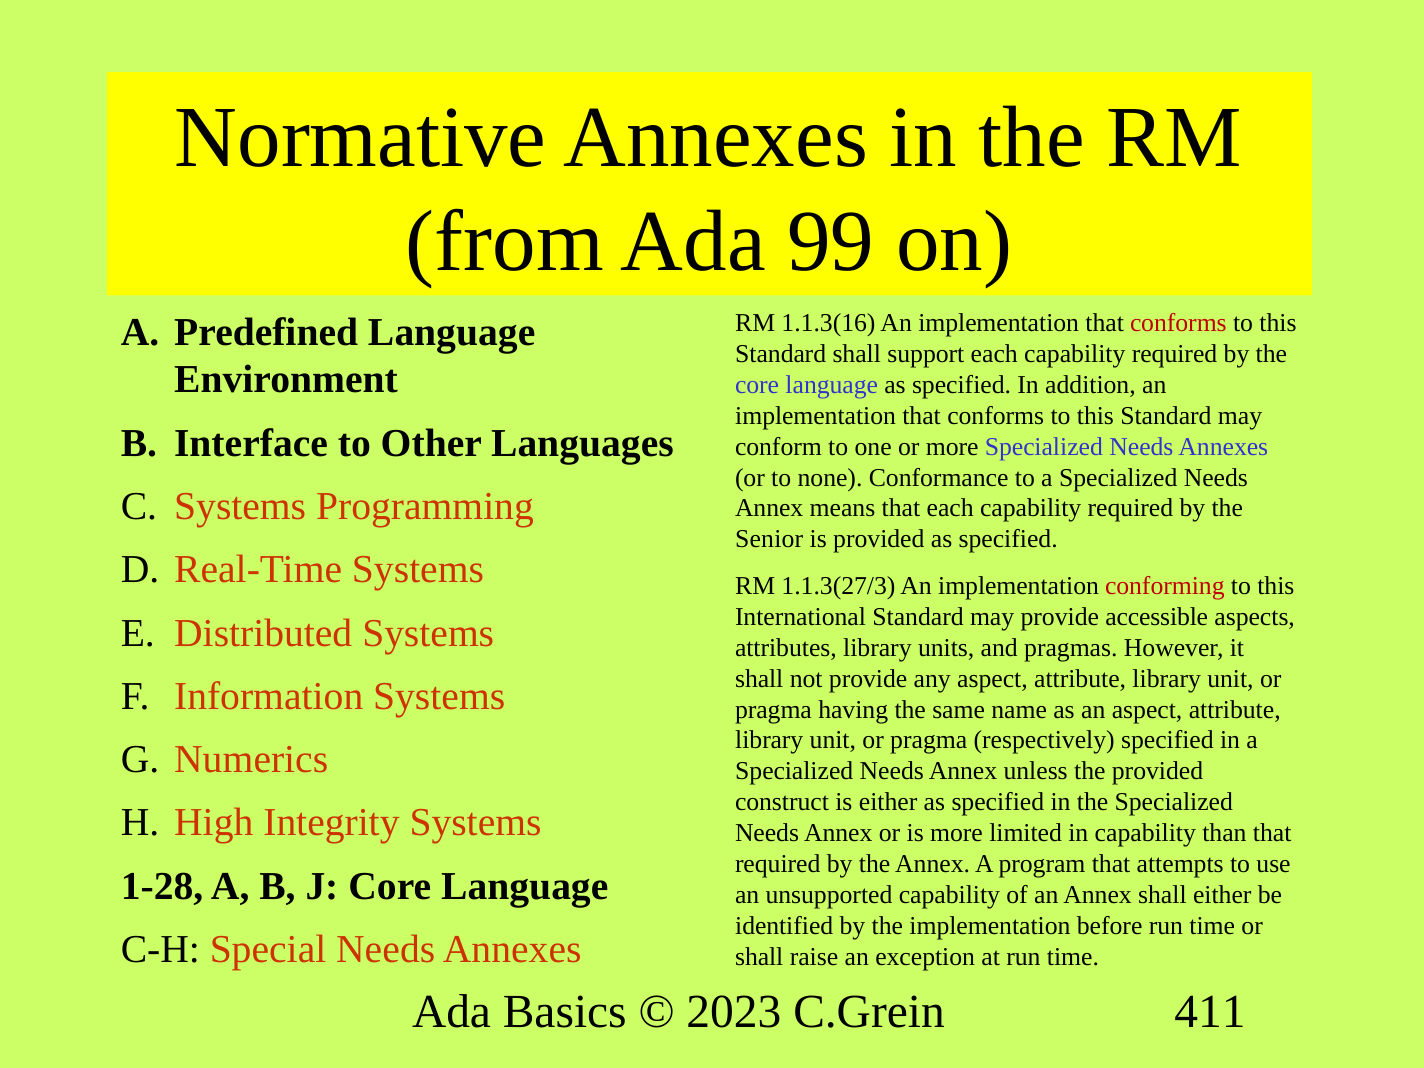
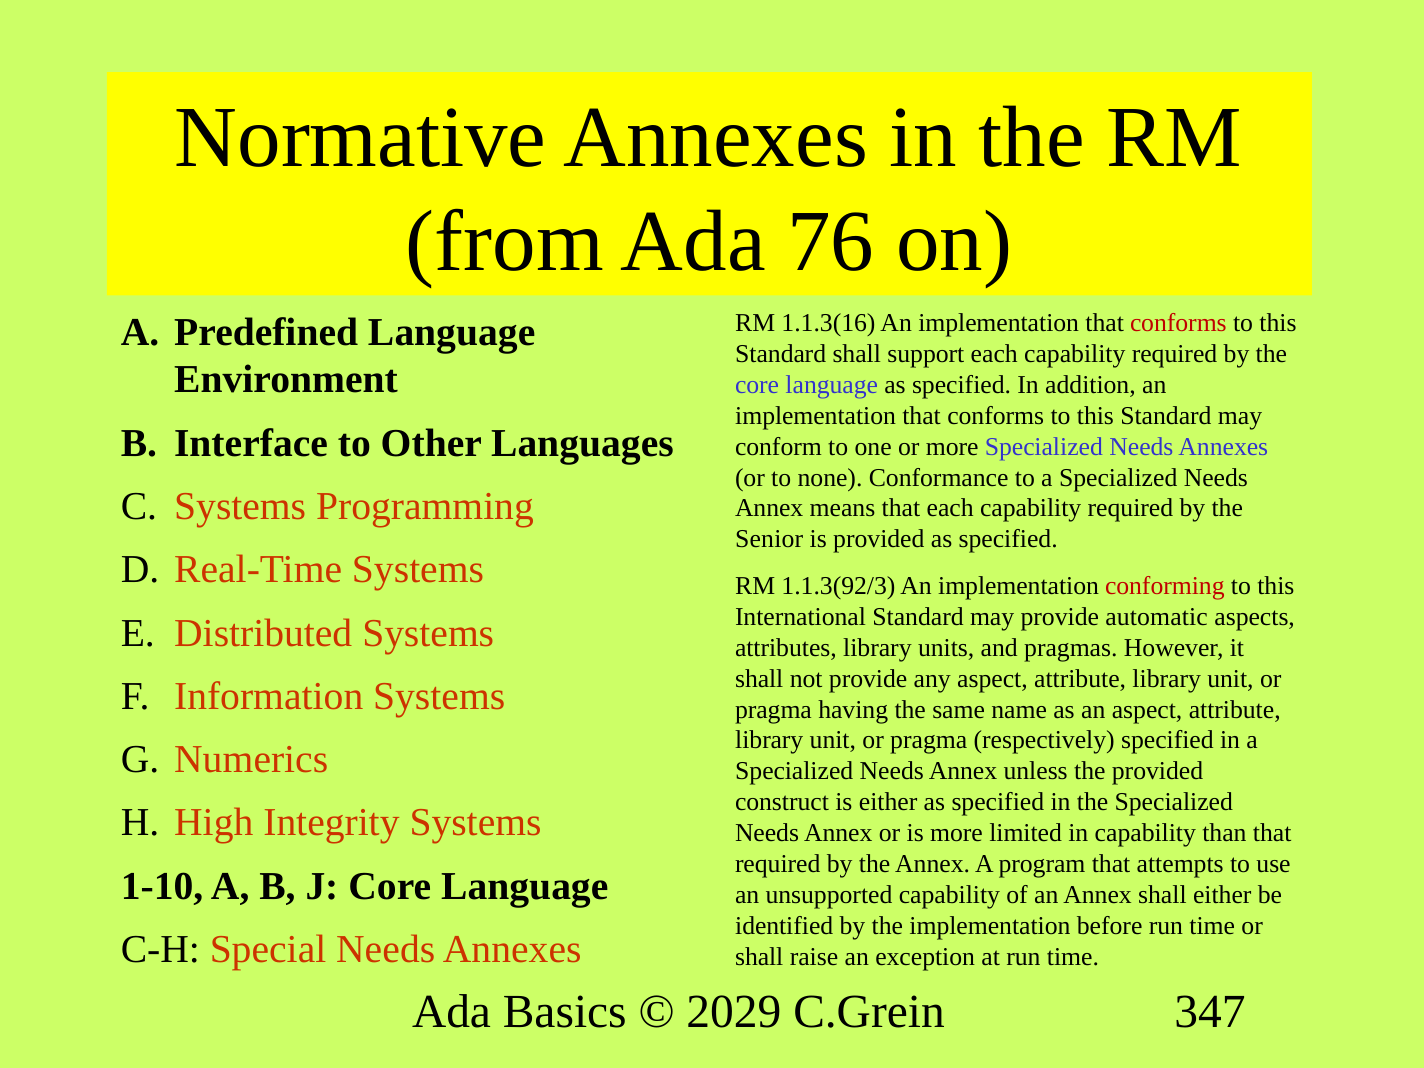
99: 99 -> 76
1.1.3(27/3: 1.1.3(27/3 -> 1.1.3(92/3
accessible: accessible -> automatic
1-28: 1-28 -> 1-10
2023: 2023 -> 2029
411: 411 -> 347
